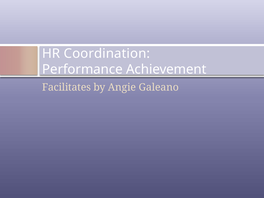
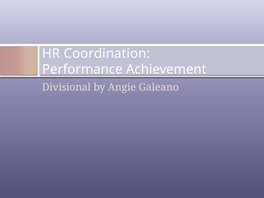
Facilitates: Facilitates -> Divisional
